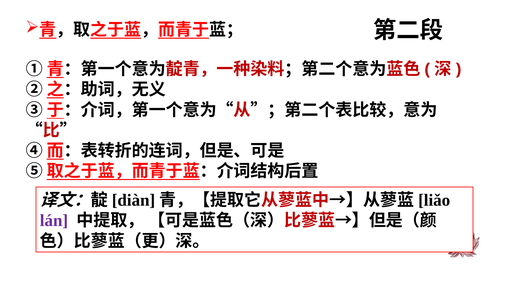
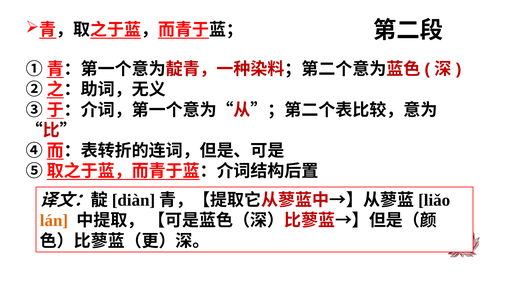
lán colour: purple -> orange
